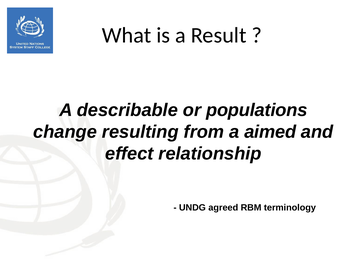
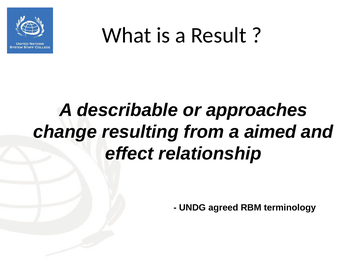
populations: populations -> approaches
